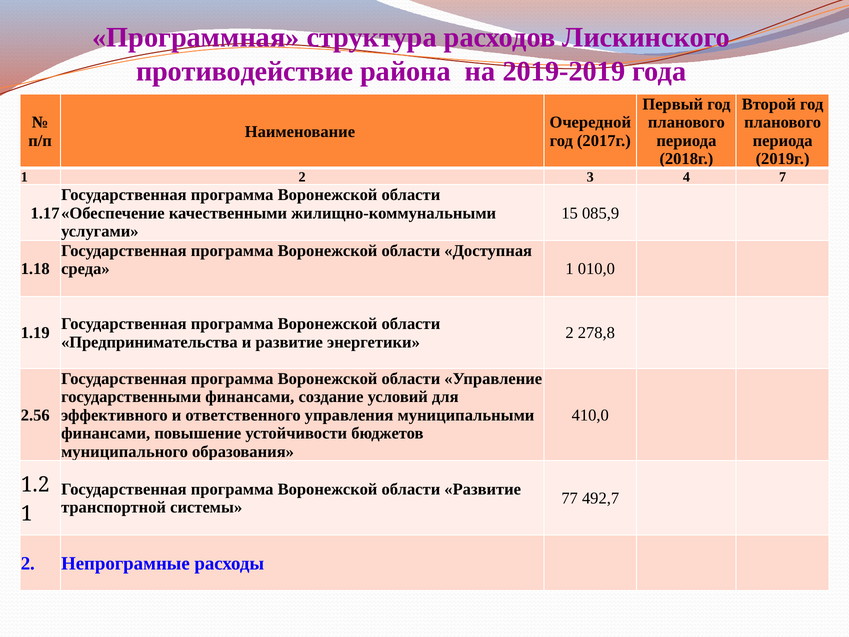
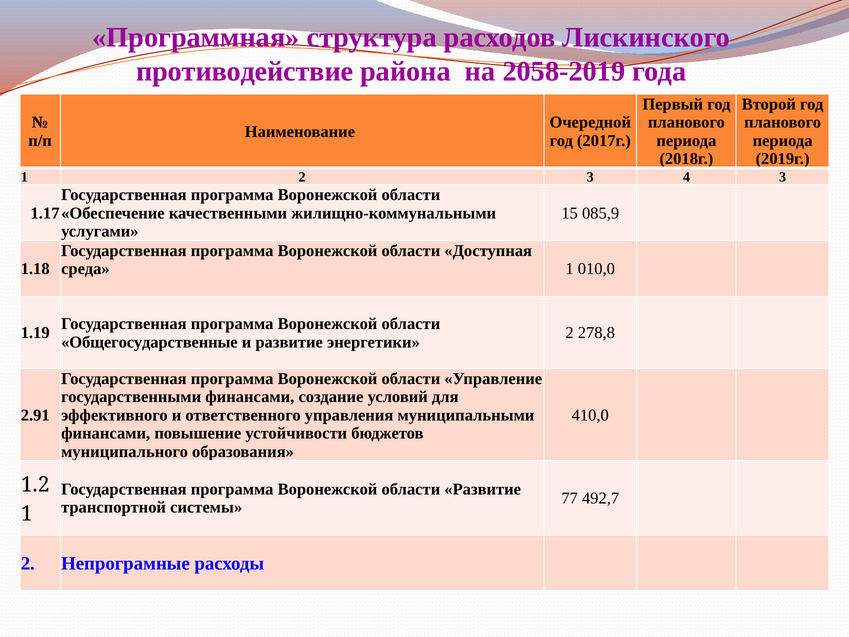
2019-2019: 2019-2019 -> 2058-2019
4 7: 7 -> 3
Предпринимательства: Предпринимательства -> Общегосударственные
2.56: 2.56 -> 2.91
